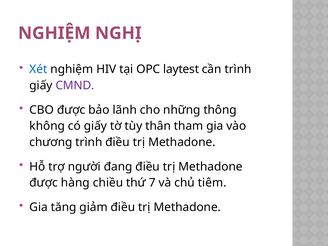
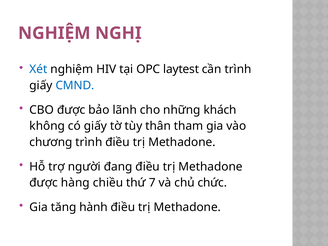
CMND colour: purple -> blue
thông: thông -> khách
tiêm: tiêm -> chức
giảm: giảm -> hành
